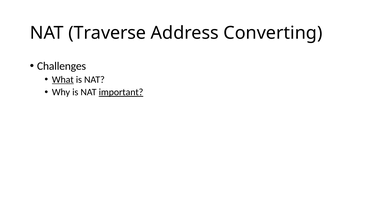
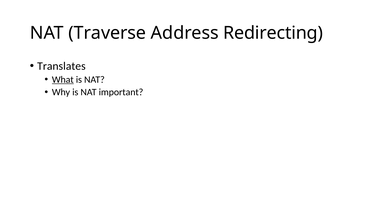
Converting: Converting -> Redirecting
Challenges: Challenges -> Translates
important underline: present -> none
